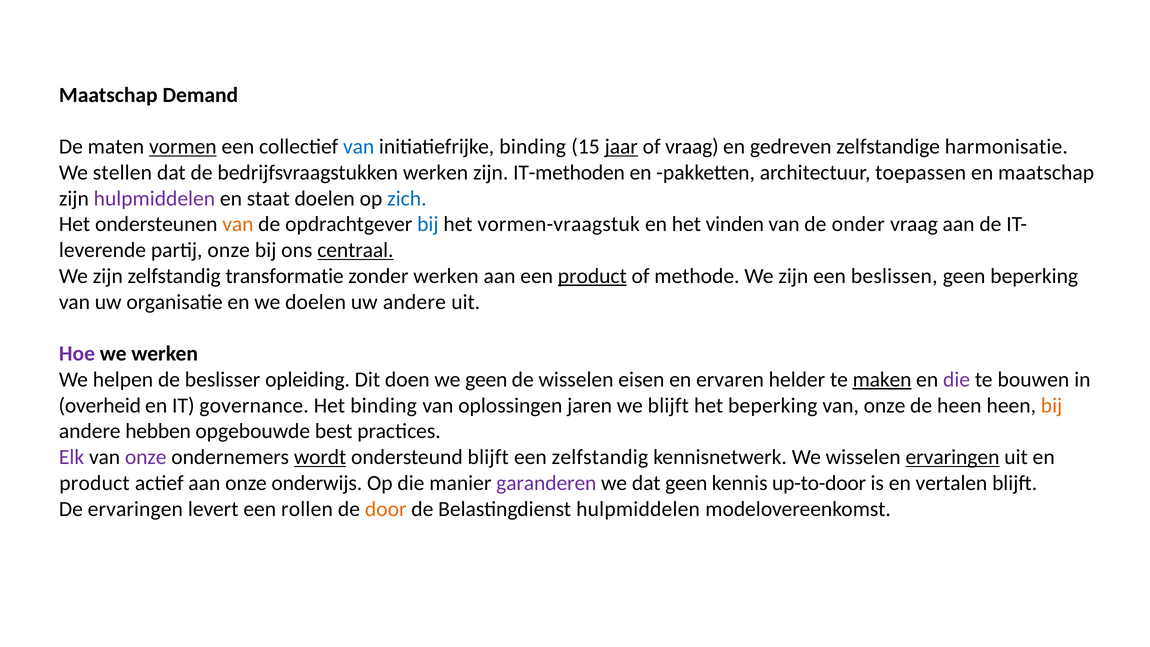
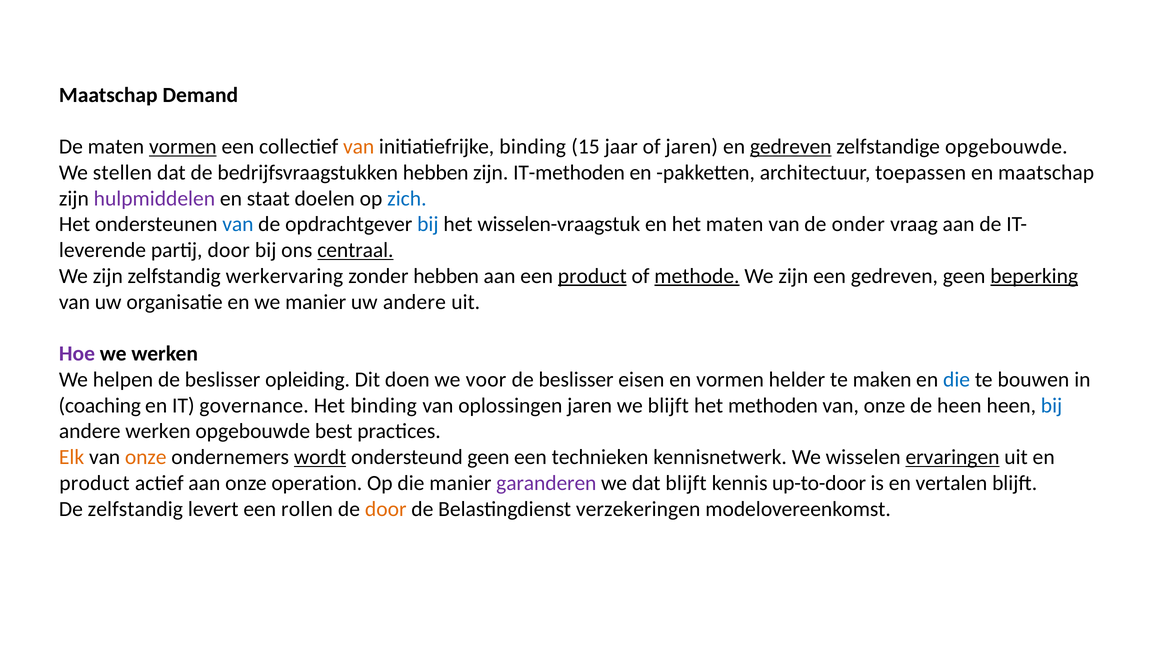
van at (359, 147) colour: blue -> orange
jaar underline: present -> none
of vraag: vraag -> jaren
gedreven at (791, 147) underline: none -> present
zelfstandige harmonisatie: harmonisatie -> opgebouwde
bedrijfsvraagstukken werken: werken -> hebben
van at (238, 224) colour: orange -> blue
vormen-vraagstuk: vormen-vraagstuk -> wisselen-vraagstuk
het vinden: vinden -> maten
partij onze: onze -> door
transformatie: transformatie -> werkervaring
zonder werken: werken -> hebben
methode underline: none -> present
een beslissen: beslissen -> gedreven
beperking at (1034, 276) underline: none -> present
we doelen: doelen -> manier
we geen: geen -> voor
wisselen at (576, 380): wisselen -> beslisser
en ervaren: ervaren -> vormen
maken underline: present -> none
die at (957, 380) colour: purple -> blue
overheid: overheid -> coaching
het beperking: beperking -> methoden
bij at (1052, 405) colour: orange -> blue
andere hebben: hebben -> werken
Elk colour: purple -> orange
onze at (146, 457) colour: purple -> orange
ondersteund blijft: blijft -> geen
een zelfstandig: zelfstandig -> technieken
onderwijs: onderwijs -> operation
dat geen: geen -> blijft
De ervaringen: ervaringen -> zelfstandig
Belastingdienst hulpmiddelen: hulpmiddelen -> verzekeringen
